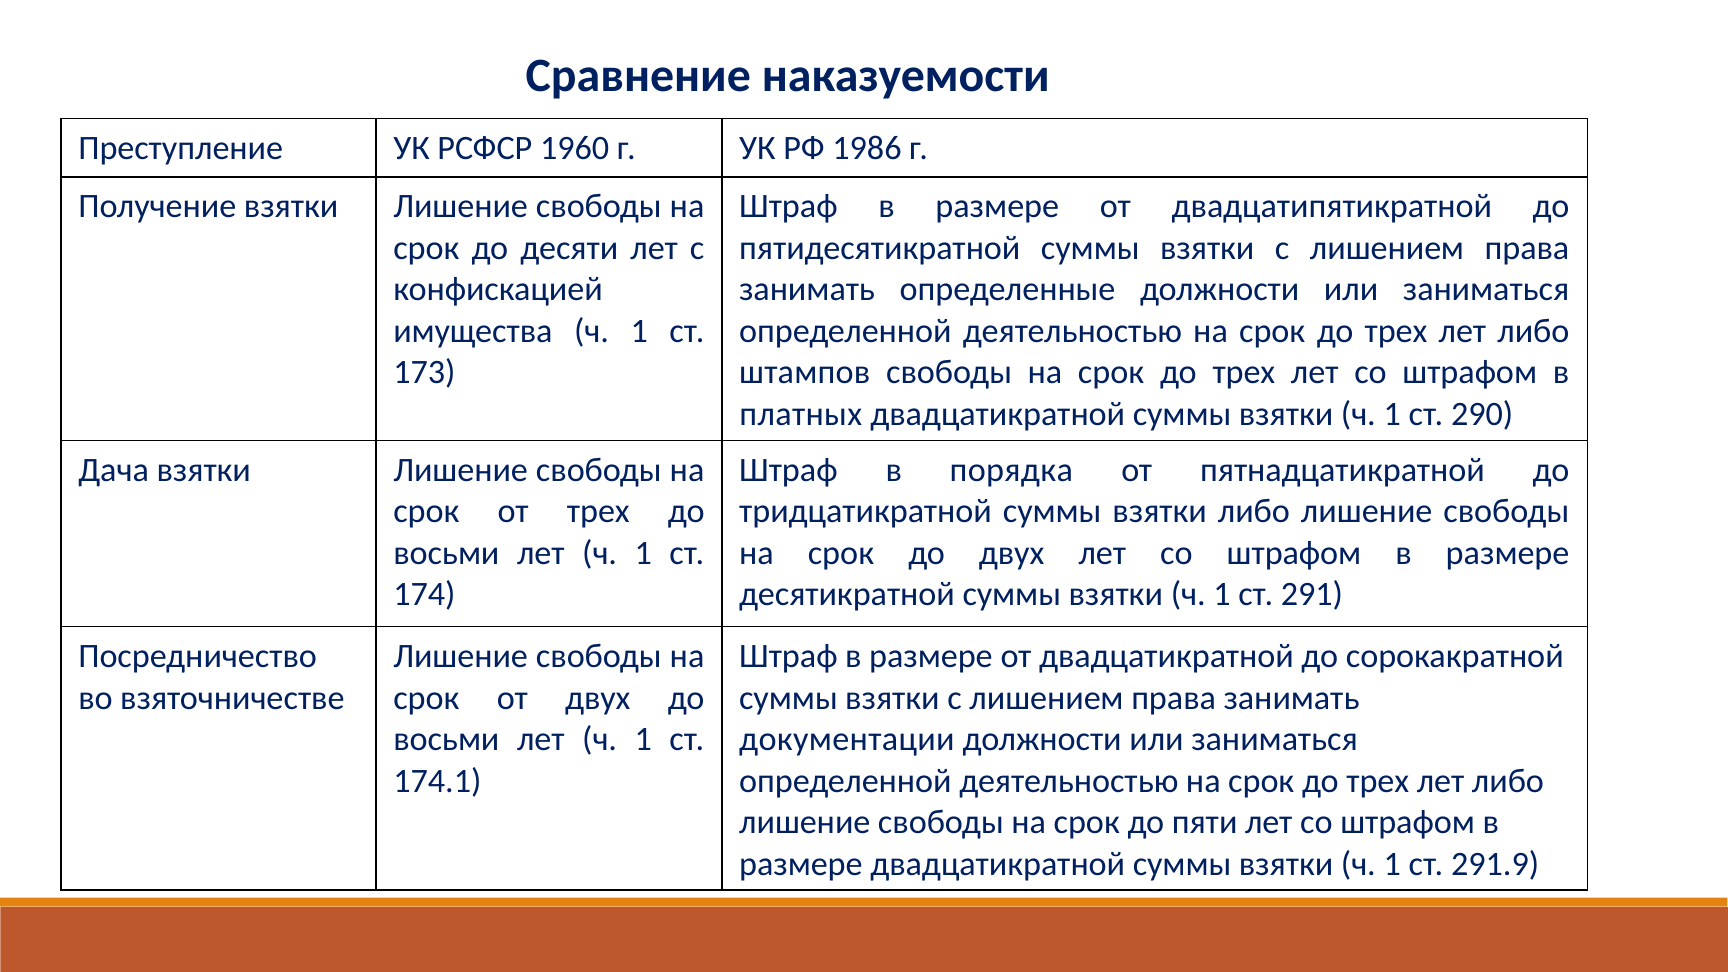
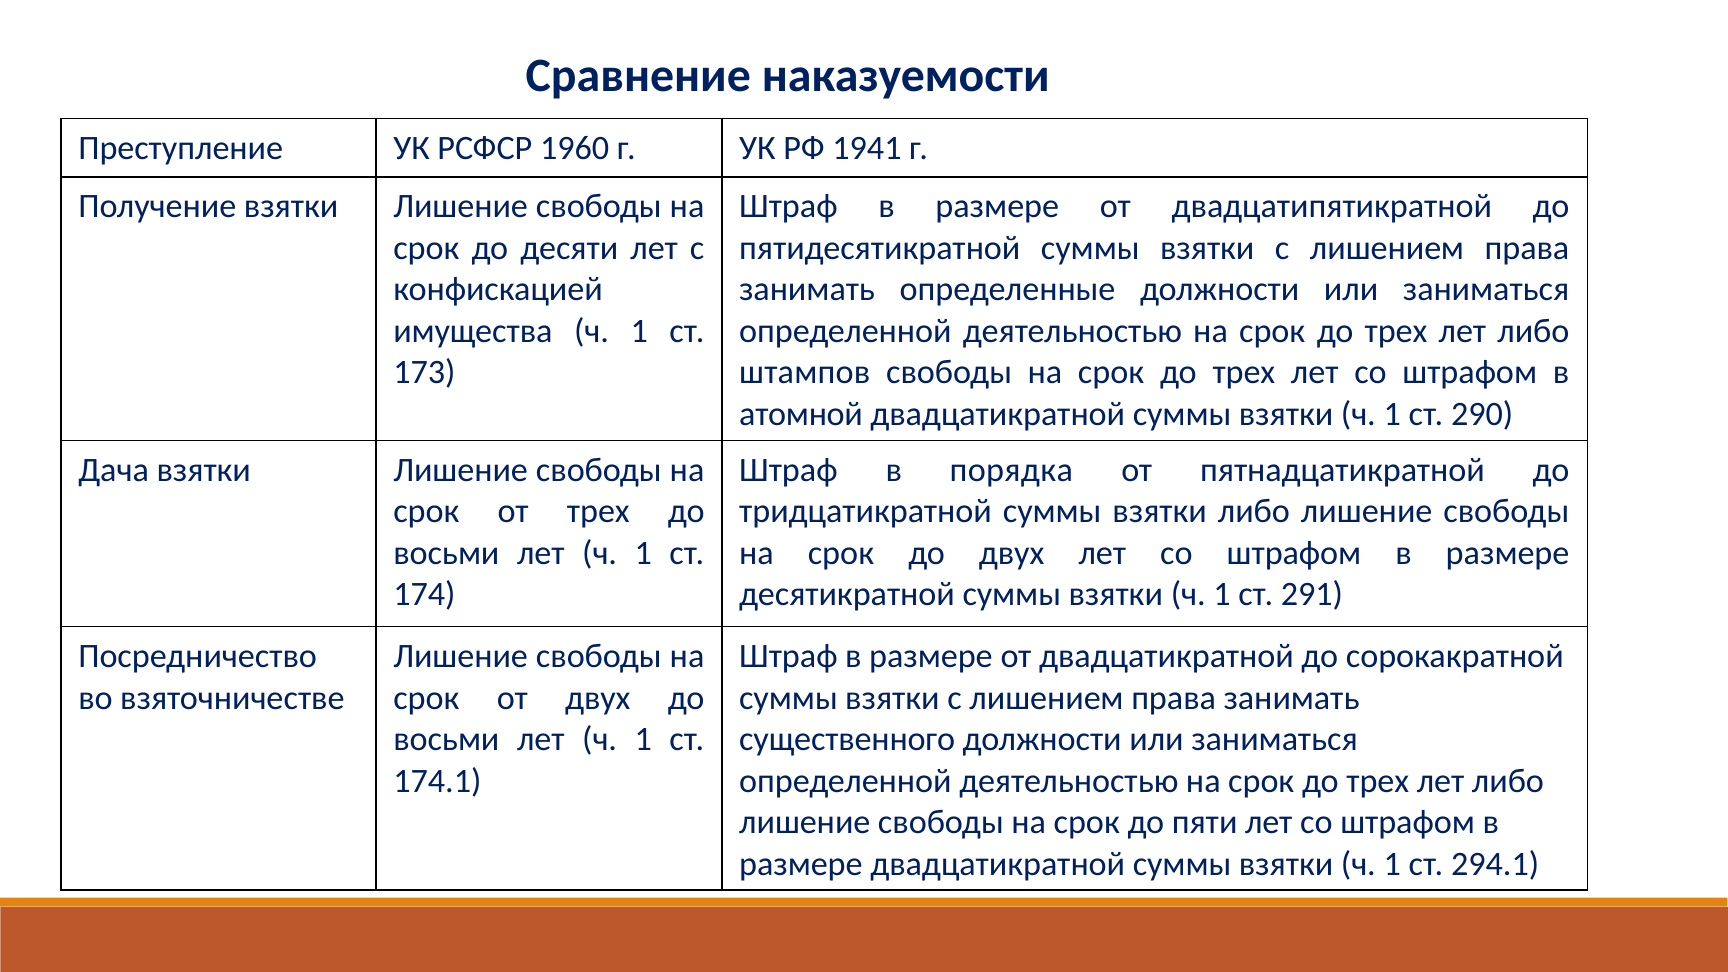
1986: 1986 -> 1941
платных: платных -> атомной
документации: документации -> существенного
291.9: 291.9 -> 294.1
